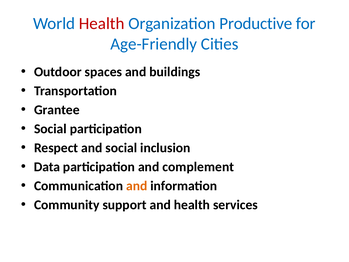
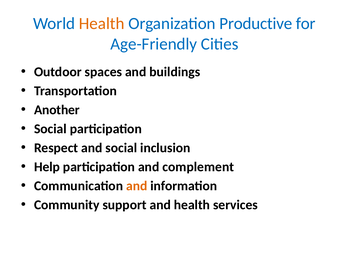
Health at (102, 24) colour: red -> orange
Grantee: Grantee -> Another
Data: Data -> Help
